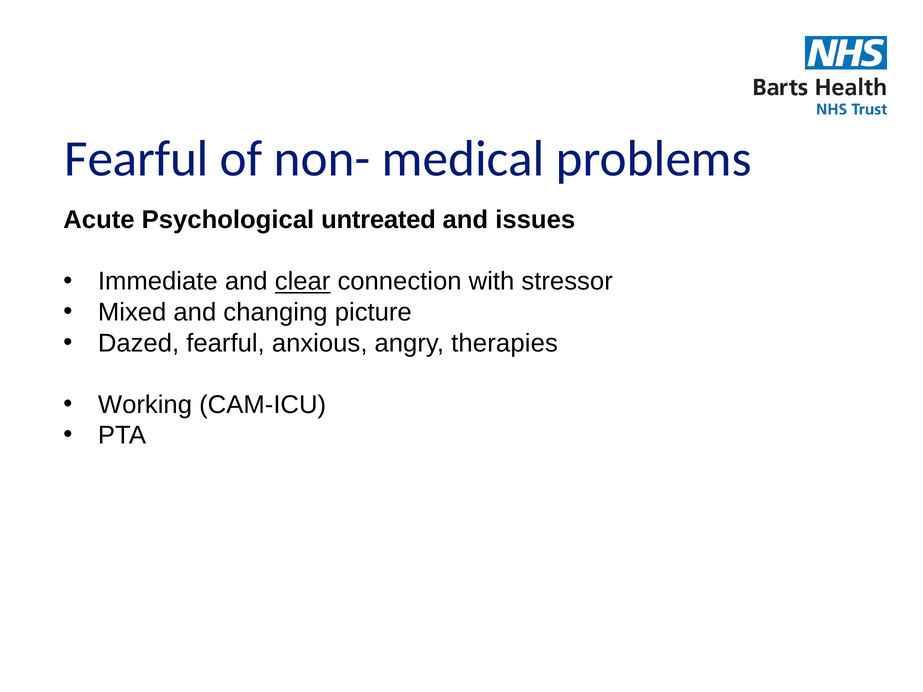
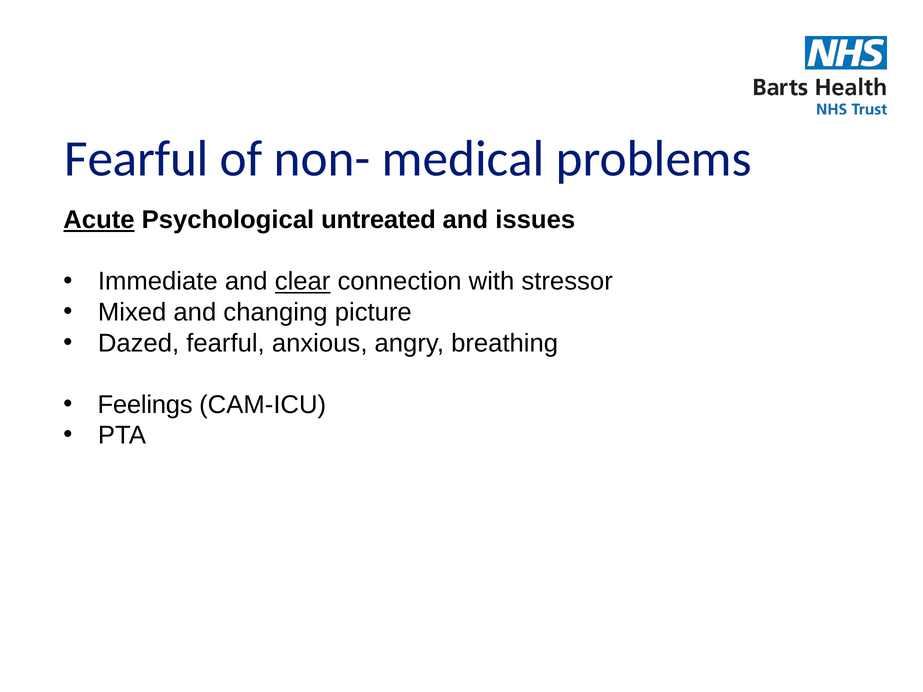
Acute underline: none -> present
therapies: therapies -> breathing
Working: Working -> Feelings
